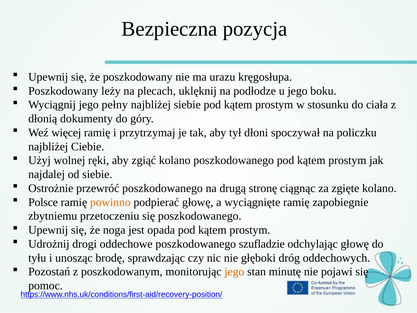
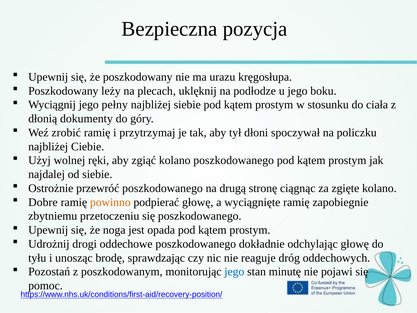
więcej: więcej -> zrobić
Polsce: Polsce -> Dobre
szufladzie: szufladzie -> dokładnie
głęboki: głęboki -> reaguje
jego at (234, 272) colour: orange -> blue
